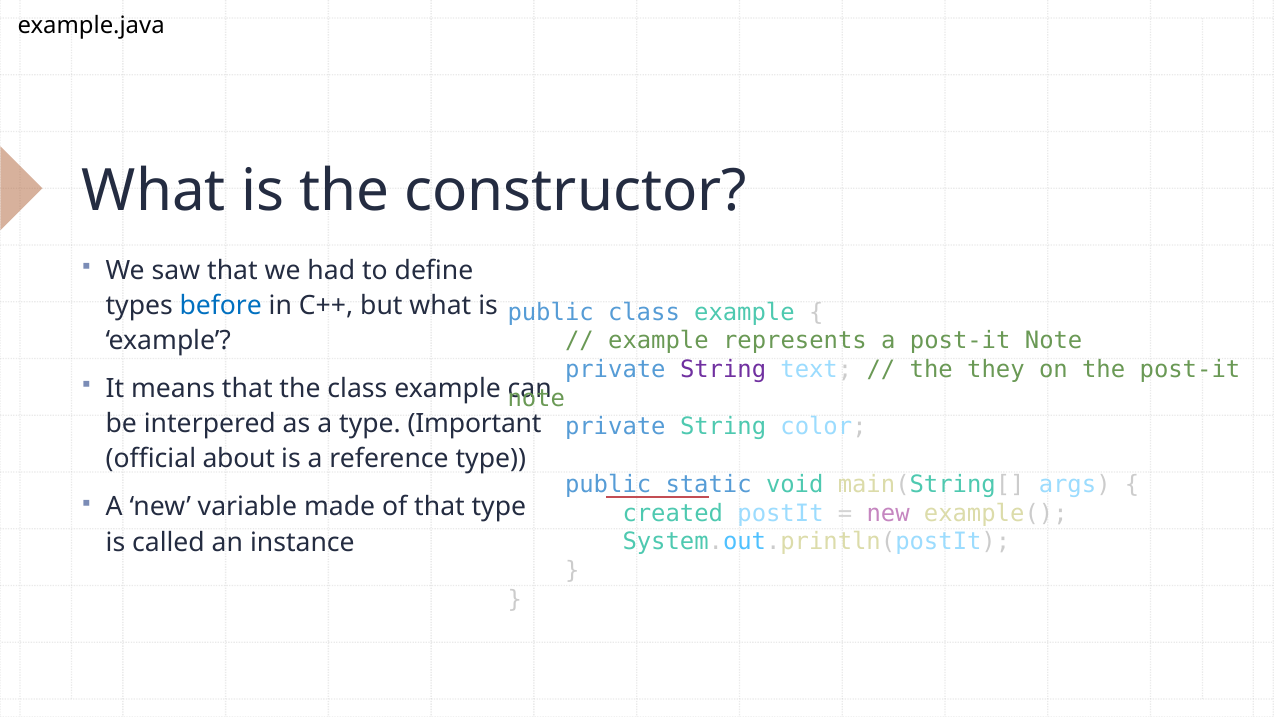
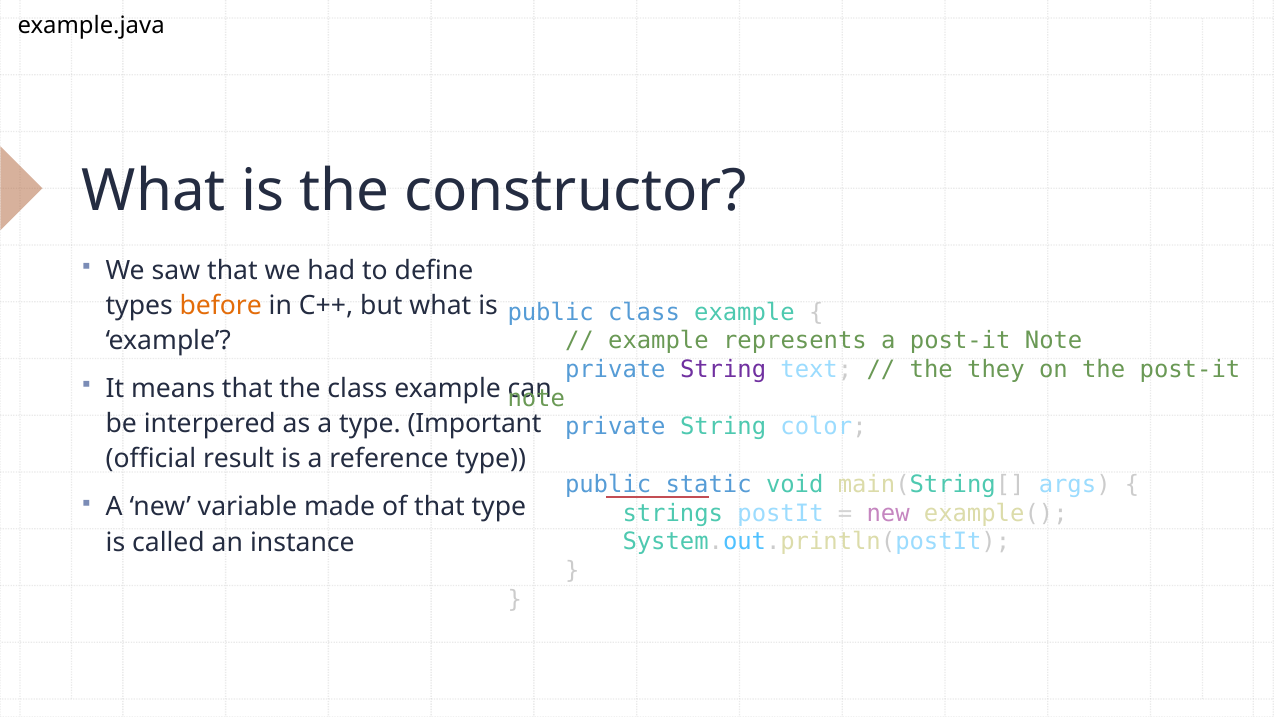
before colour: blue -> orange
about: about -> result
created: created -> strings
